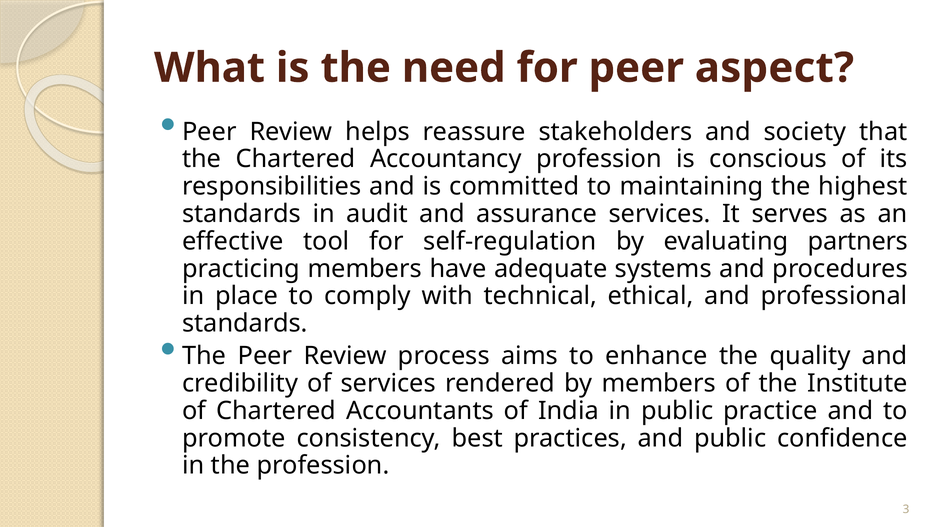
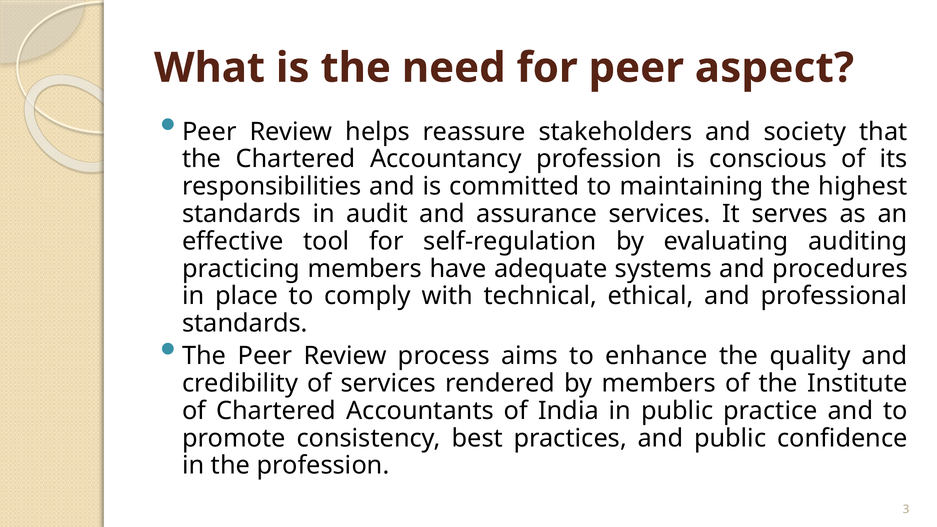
partners: partners -> auditing
